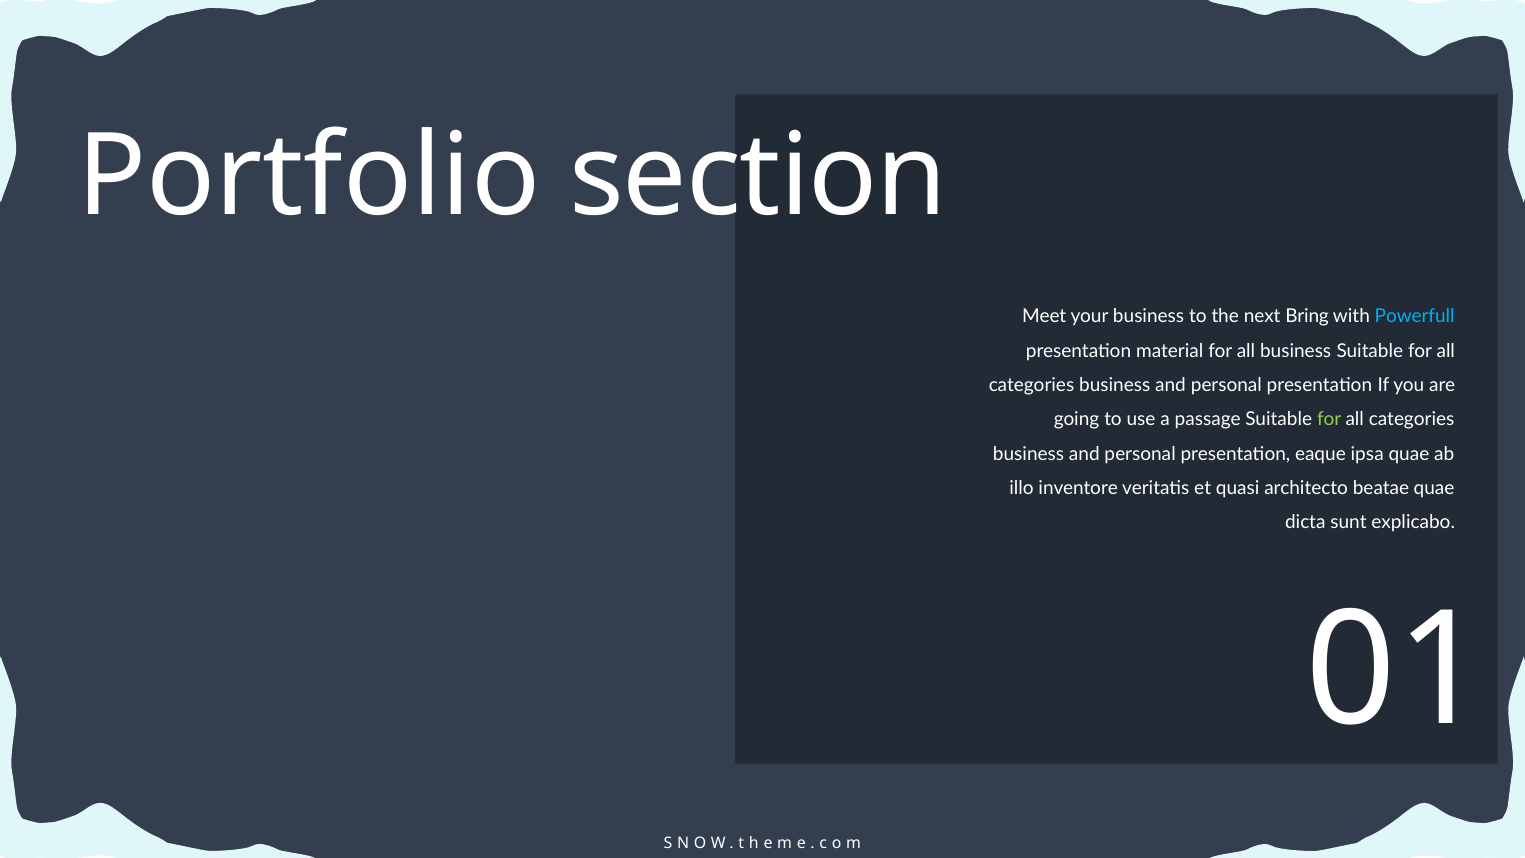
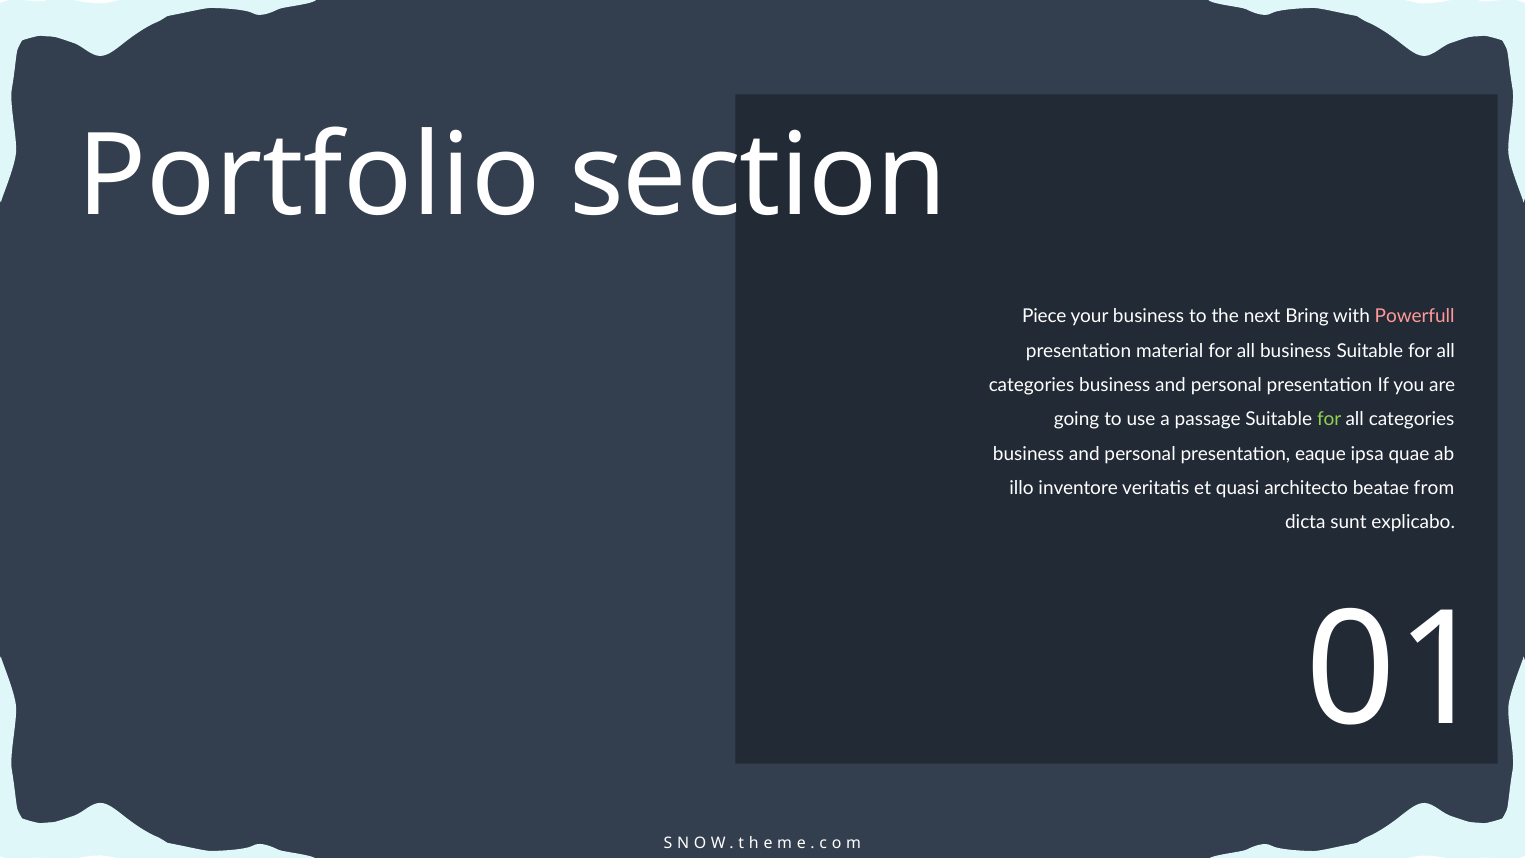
Meet: Meet -> Piece
Powerfull colour: light blue -> pink
beatae quae: quae -> from
